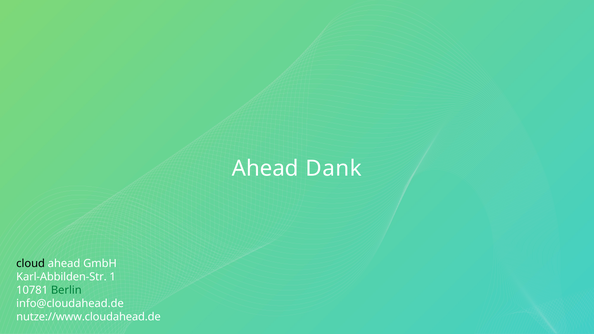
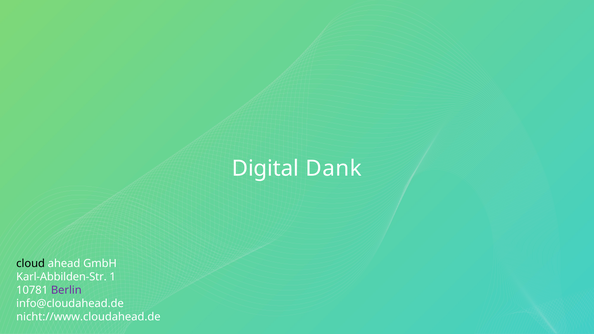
Ahead at (265, 169): Ahead -> Digital
Berlin colour: green -> purple
nutze://www.cloudahead.de: nutze://www.cloudahead.de -> nicht://www.cloudahead.de
